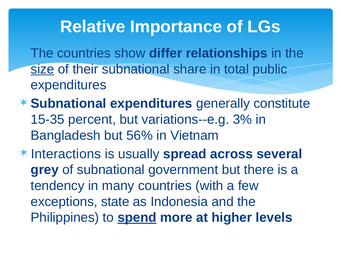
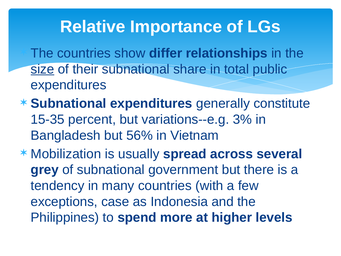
Interactions: Interactions -> Mobilization
state: state -> case
spend underline: present -> none
